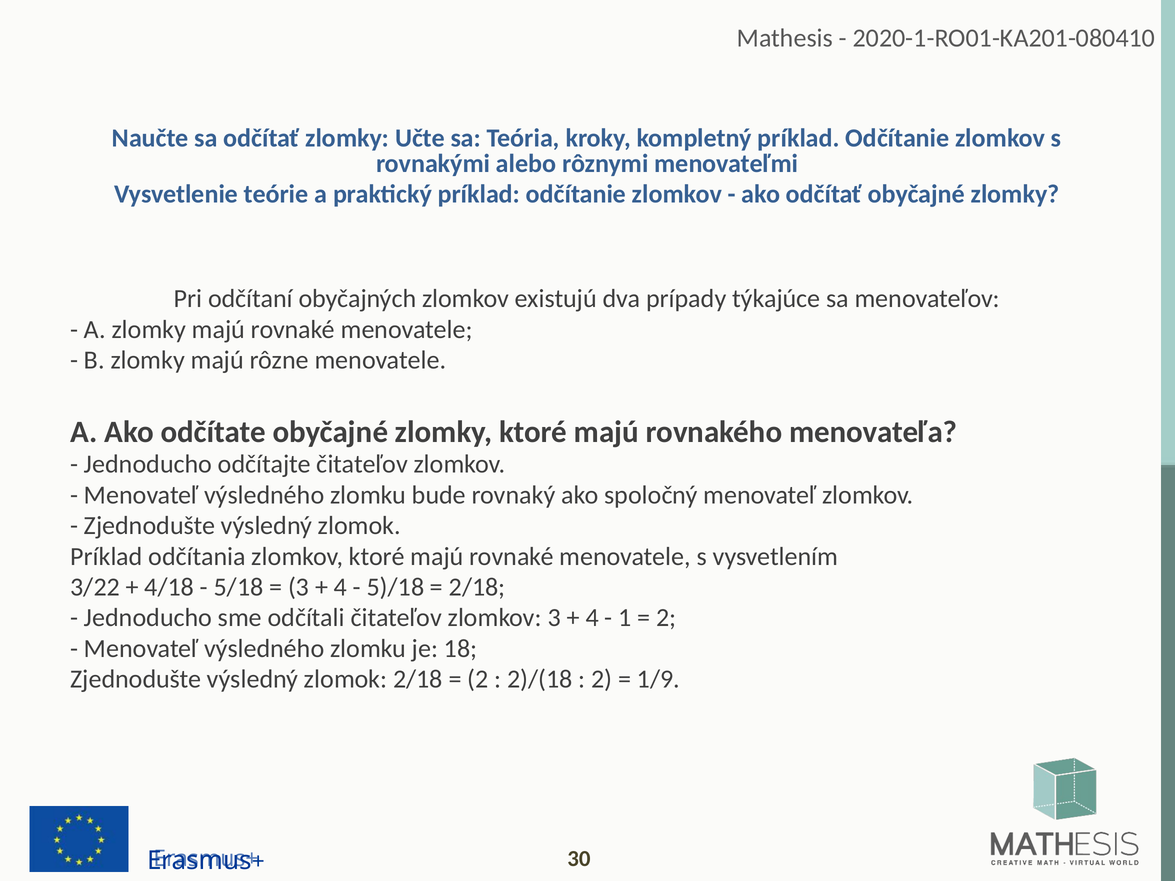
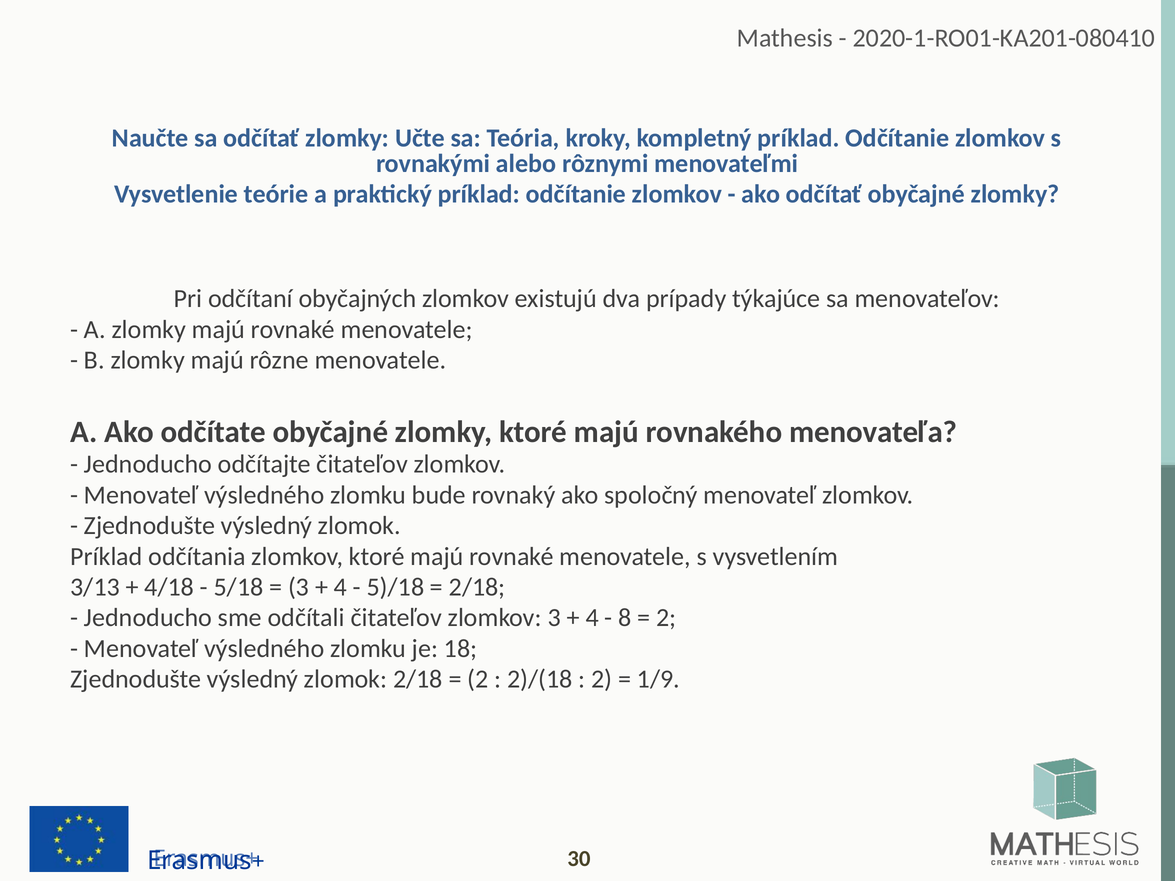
3/22: 3/22 -> 3/13
1: 1 -> 8
